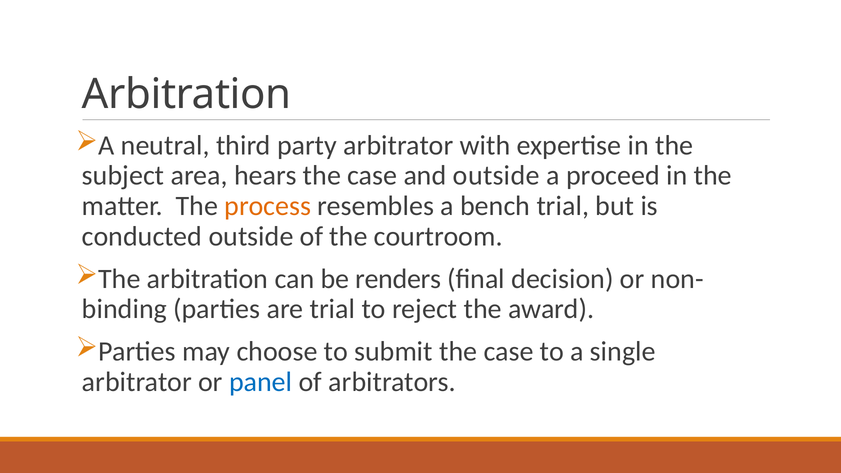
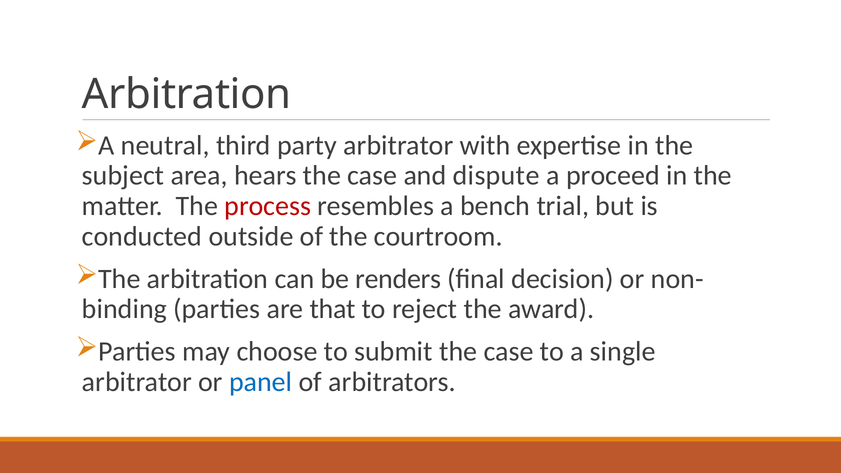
and outside: outside -> dispute
process colour: orange -> red
are trial: trial -> that
